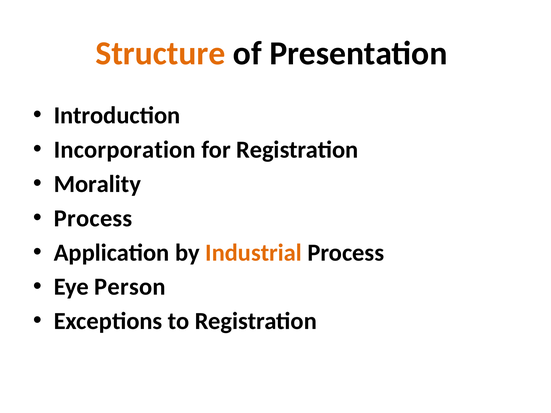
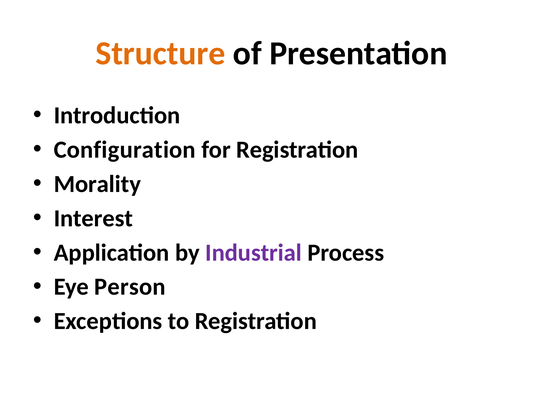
Incorporation: Incorporation -> Configuration
Process at (93, 218): Process -> Interest
Industrial colour: orange -> purple
